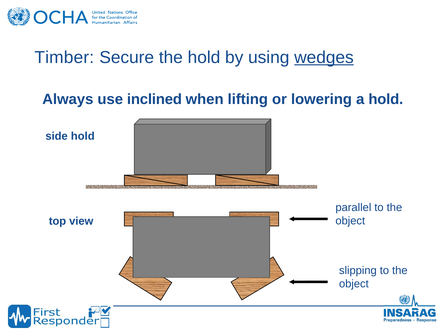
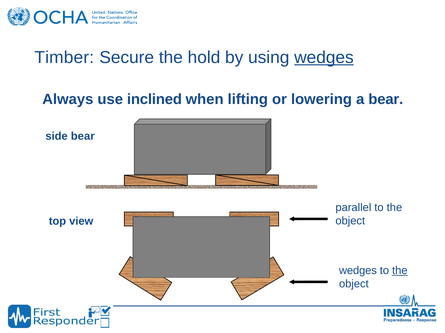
a hold: hold -> bear
side hold: hold -> bear
slipping at (358, 271): slipping -> wedges
the at (400, 271) underline: none -> present
